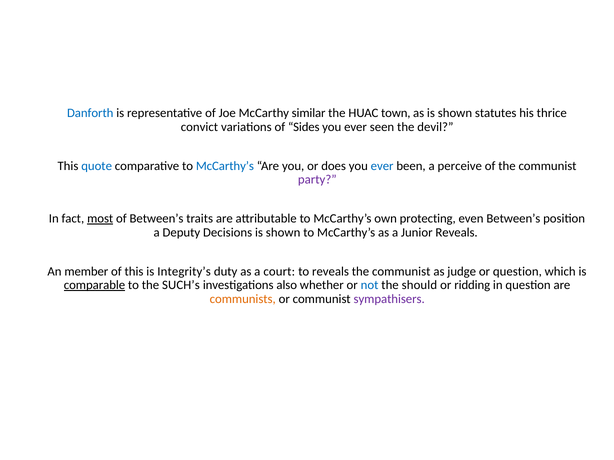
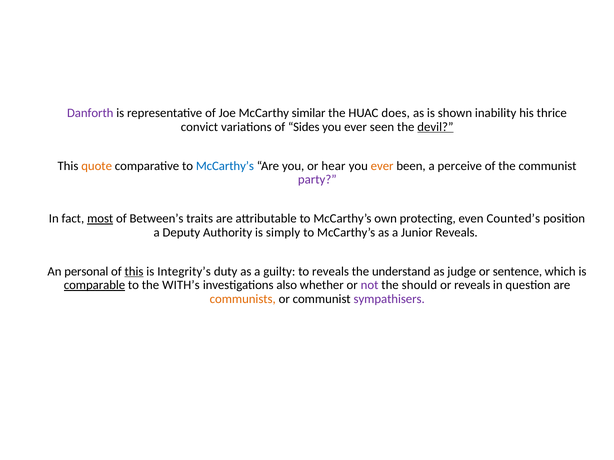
Danforth colour: blue -> purple
town: town -> does
statutes: statutes -> inability
devil underline: none -> present
quote colour: blue -> orange
does: does -> hear
ever at (382, 166) colour: blue -> orange
even Between’s: Between’s -> Counted’s
Decisions: Decisions -> Authority
shown at (283, 233): shown -> simply
member: member -> personal
this at (134, 272) underline: none -> present
court: court -> guilty
communist at (401, 272): communist -> understand
or question: question -> sentence
SUCH’s: SUCH’s -> WITH’s
not colour: blue -> purple
or ridding: ridding -> reveals
